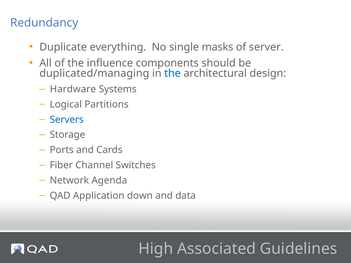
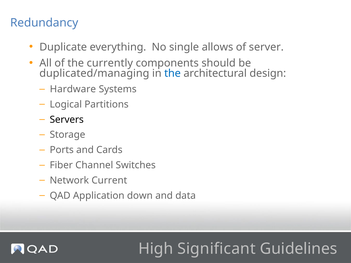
masks: masks -> allows
influence: influence -> currently
Servers colour: blue -> black
Agenda: Agenda -> Current
Associated: Associated -> Significant
